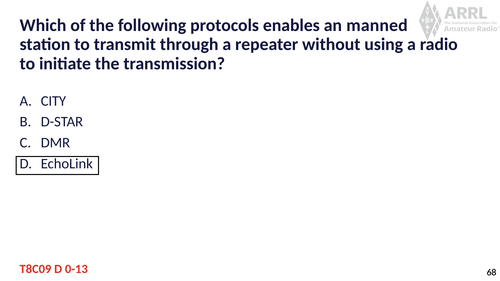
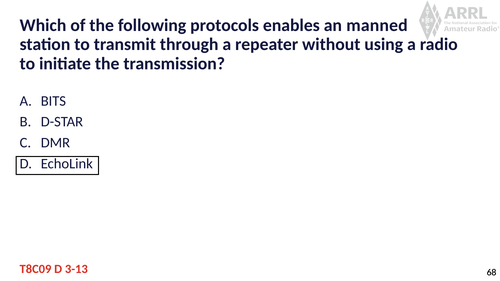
CITY: CITY -> BITS
0-13: 0-13 -> 3-13
